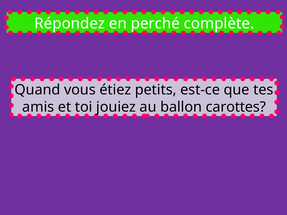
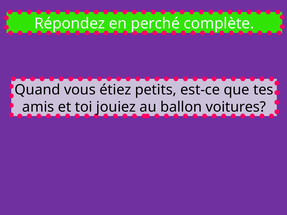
carottes: carottes -> voitures
